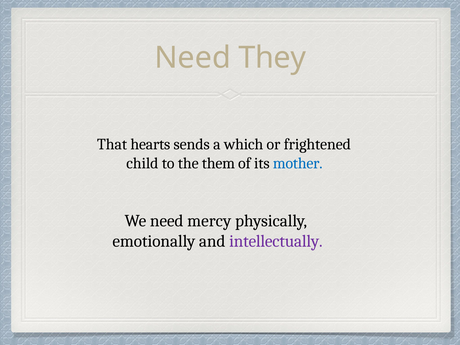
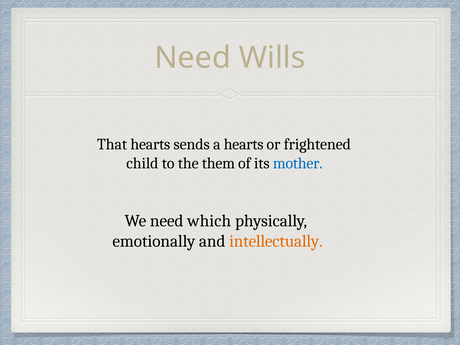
They: They -> Wills
a which: which -> hearts
mercy: mercy -> which
intellectually colour: purple -> orange
